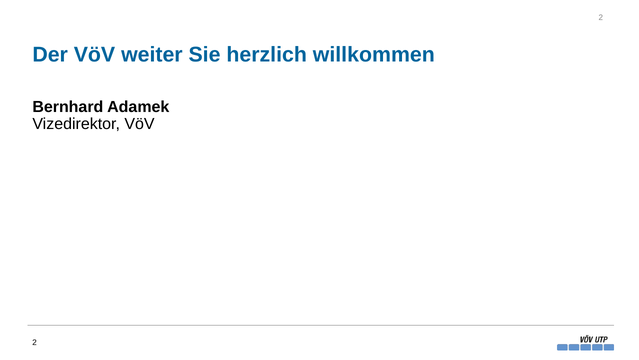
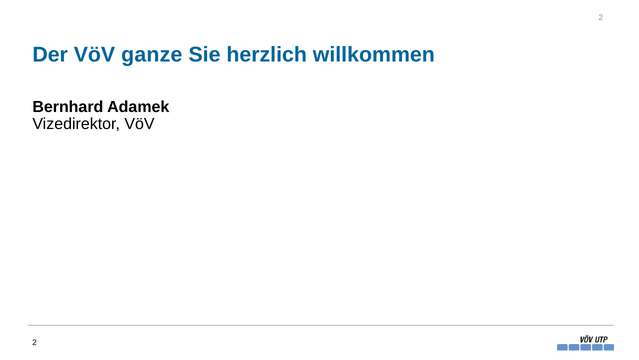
weiter: weiter -> ganze
